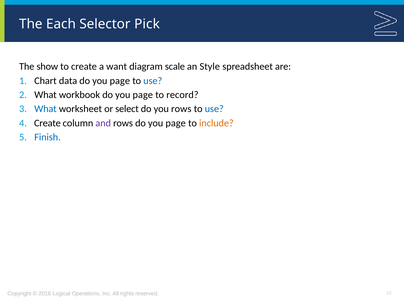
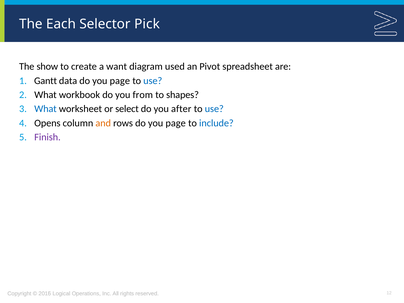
scale: scale -> used
Style: Style -> Pivot
Chart: Chart -> Gantt
workbook do you page: page -> from
record: record -> shapes
you rows: rows -> after
Create at (47, 123): Create -> Opens
and colour: purple -> orange
include colour: orange -> blue
Finish colour: blue -> purple
